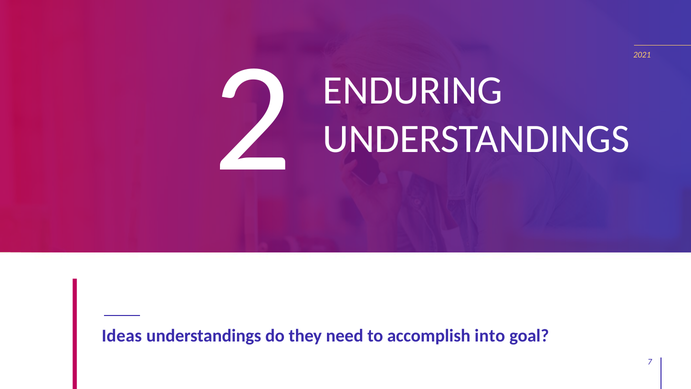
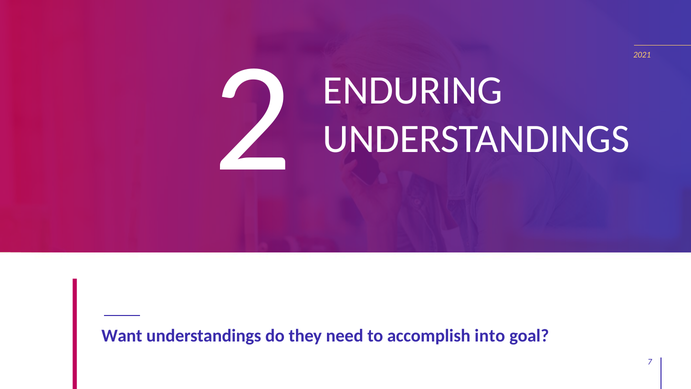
Ideas: Ideas -> Want
